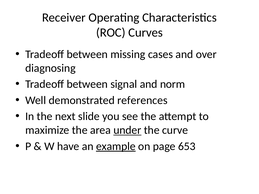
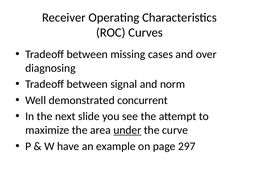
references: references -> concurrent
example underline: present -> none
653: 653 -> 297
